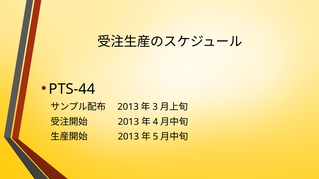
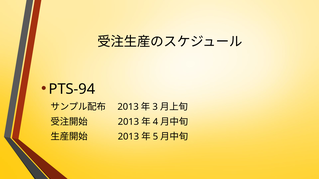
PTS-44: PTS-44 -> PTS-94
